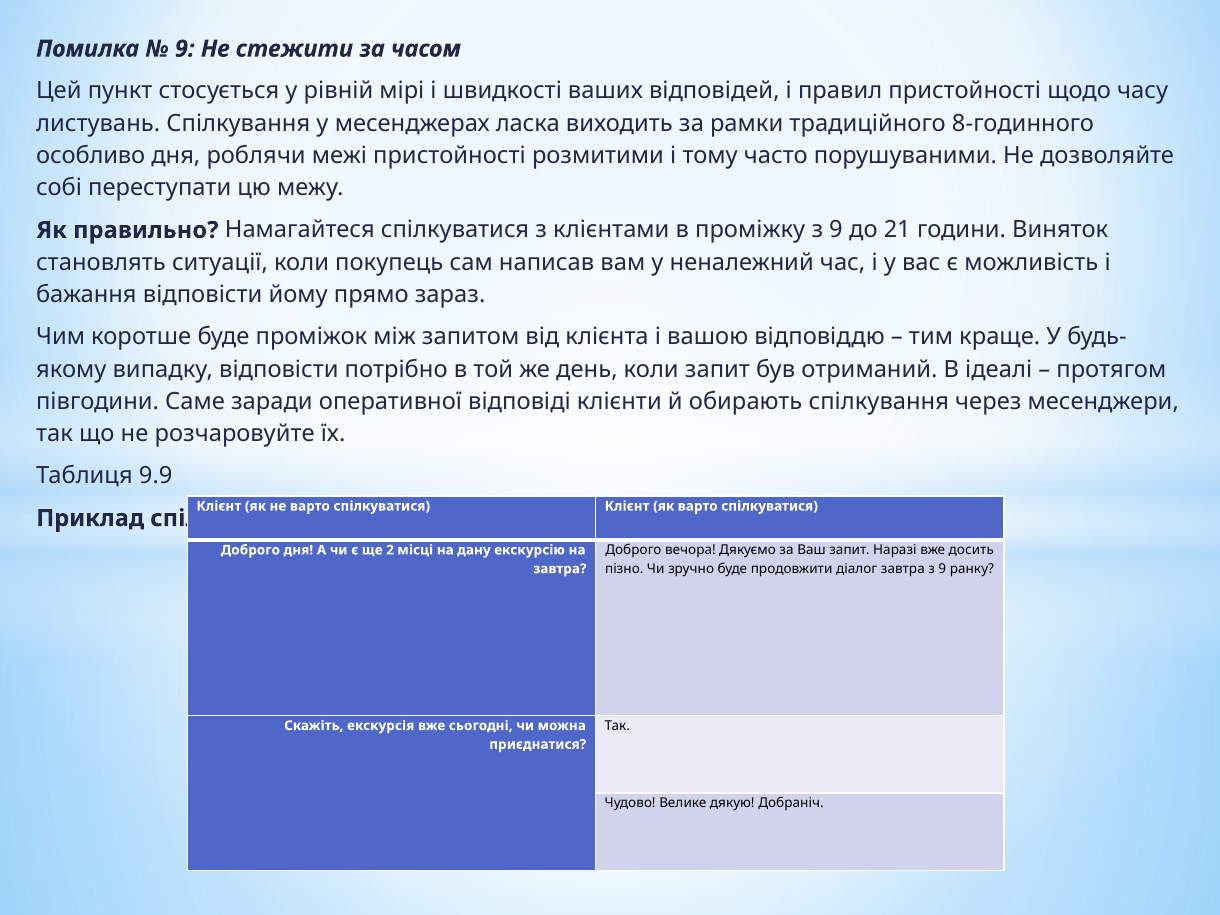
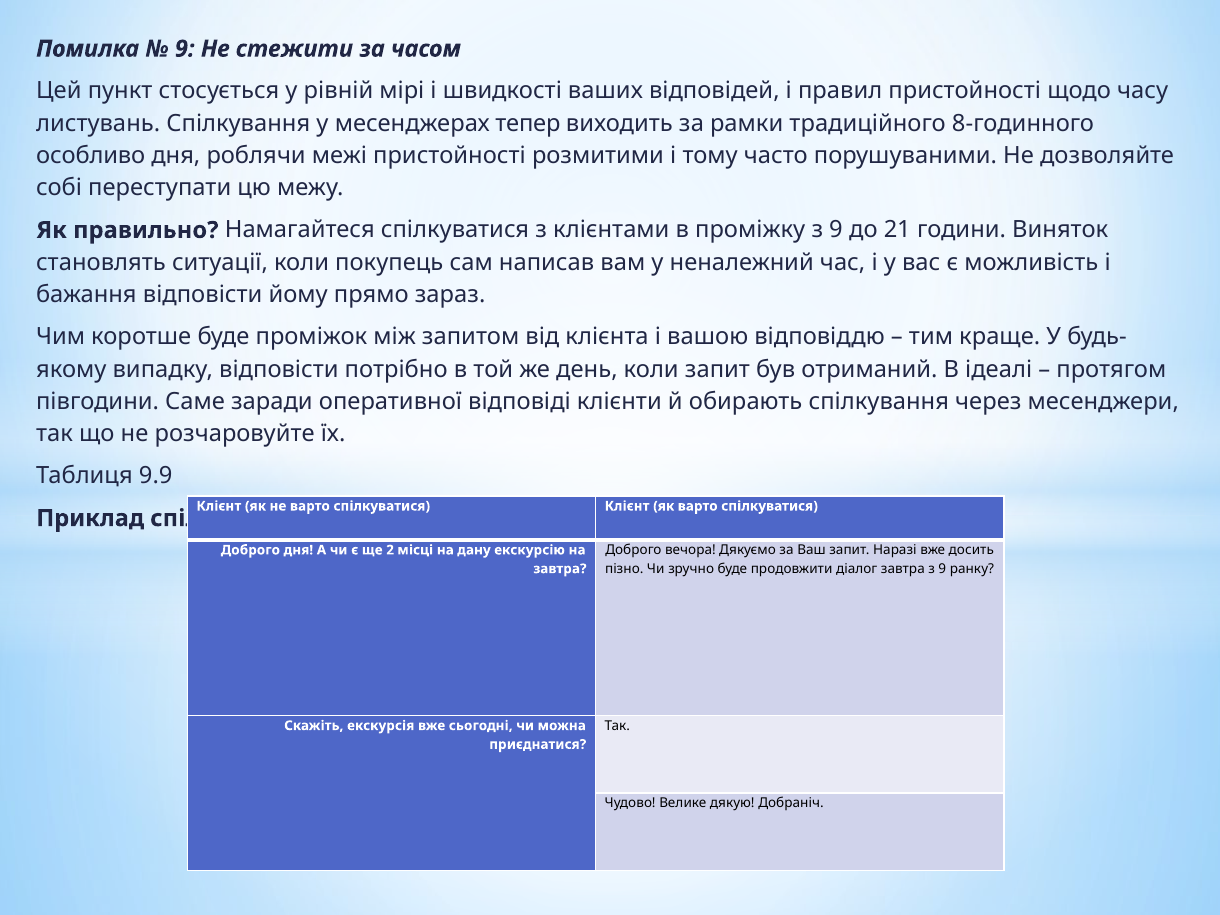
ласка: ласка -> тепер
